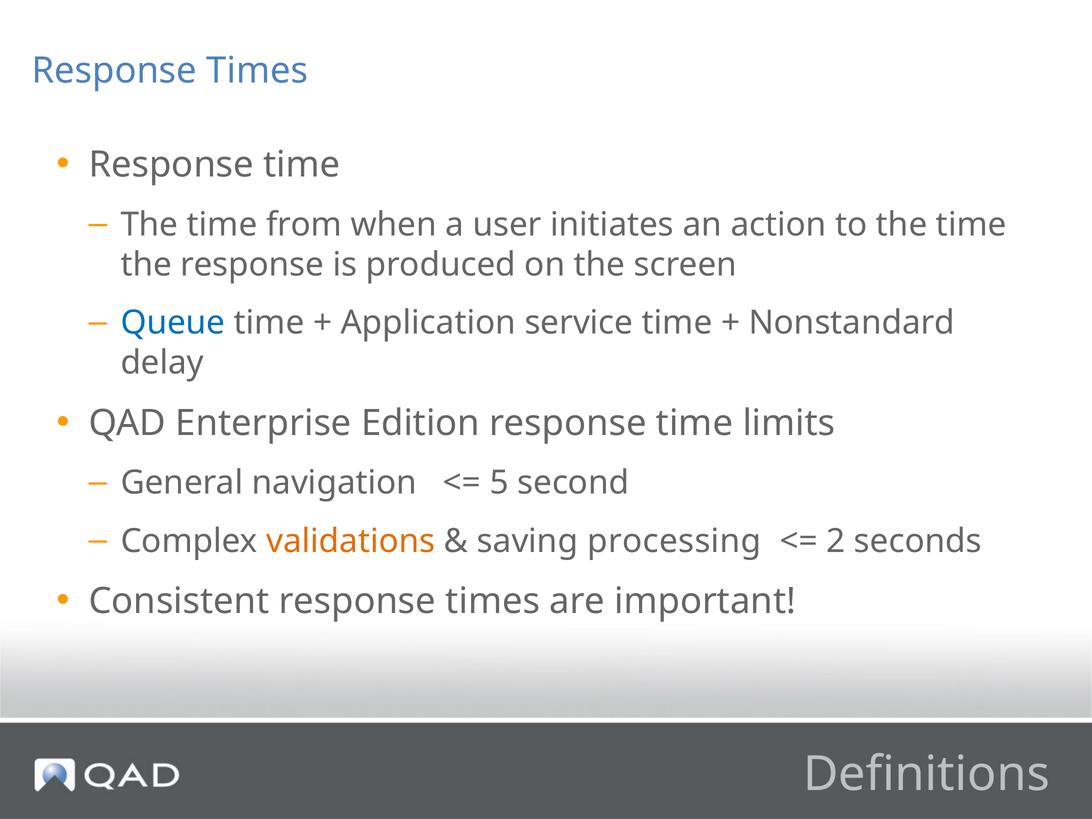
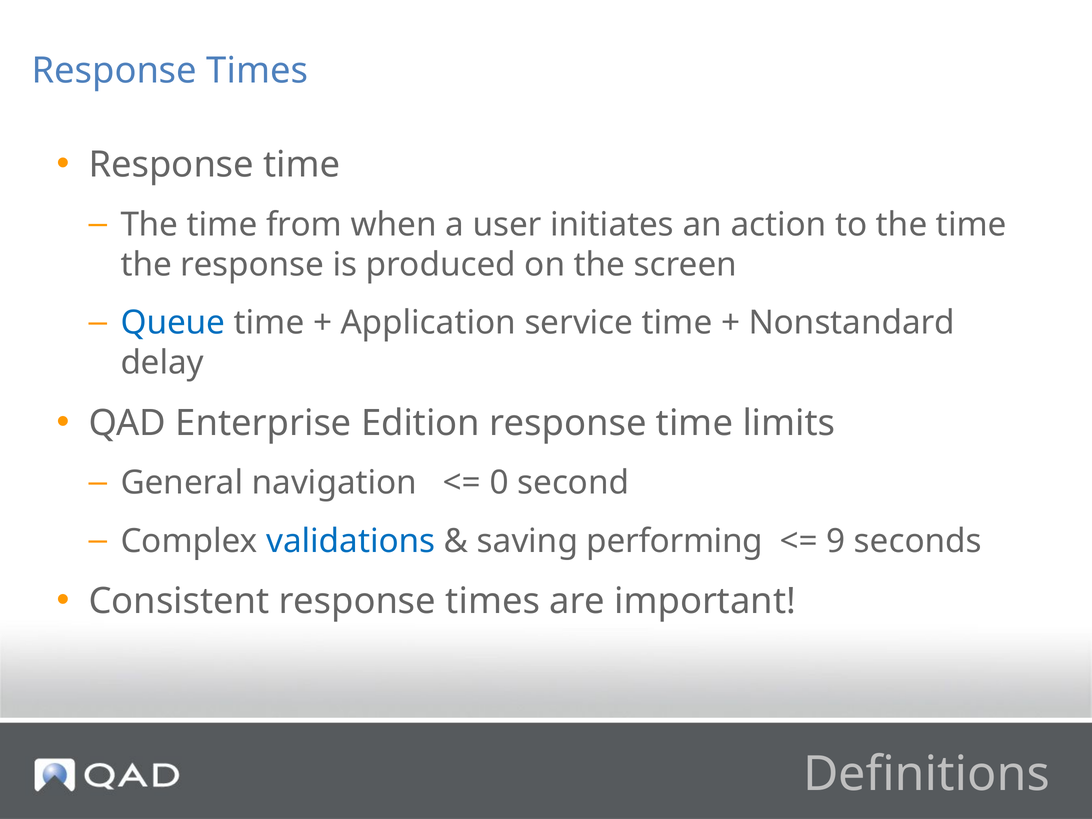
5: 5 -> 0
validations colour: orange -> blue
processing: processing -> performing
2: 2 -> 9
